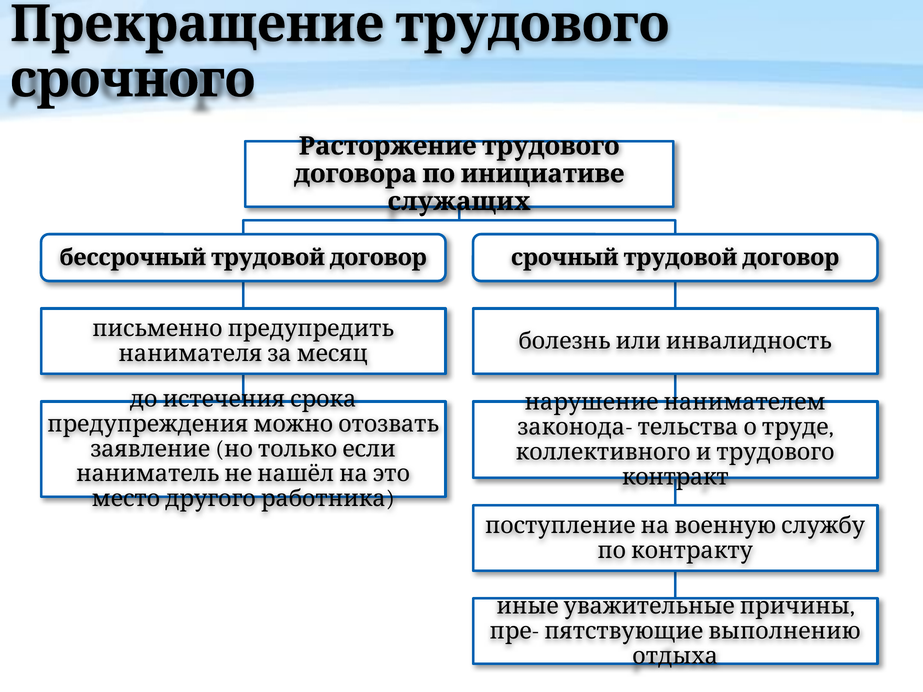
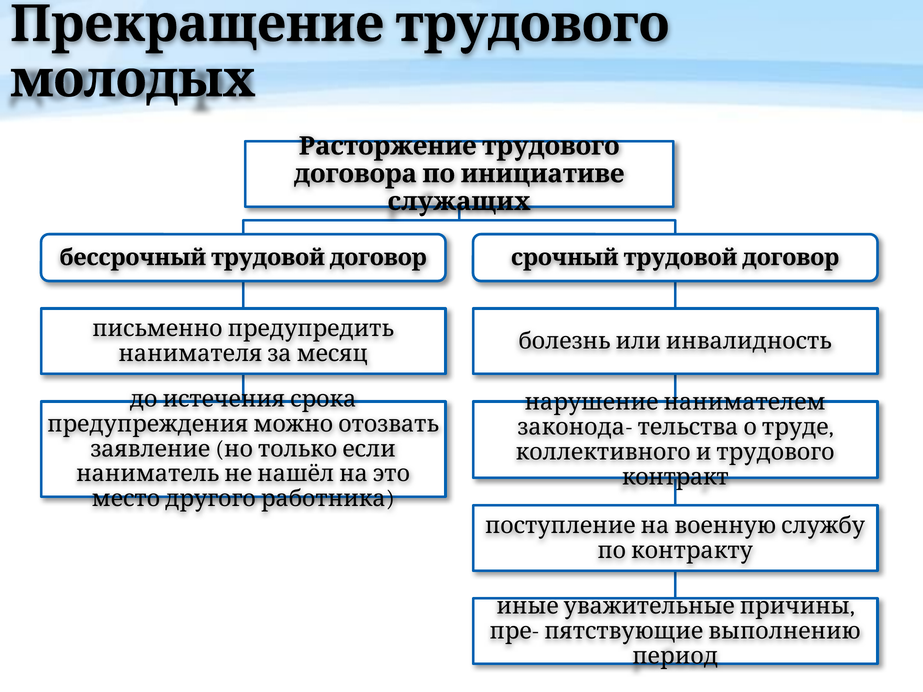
срочного: срочного -> молодых
отдыха: отдыха -> период
